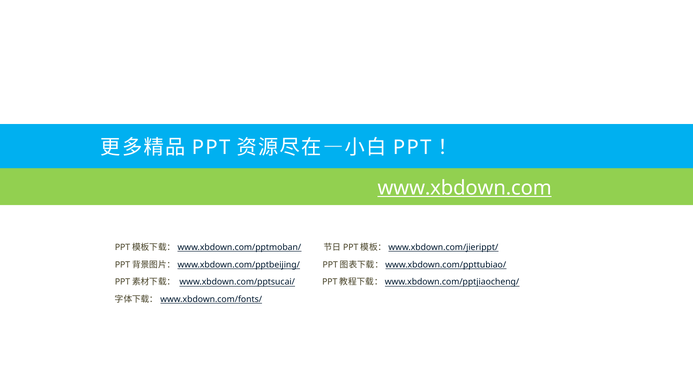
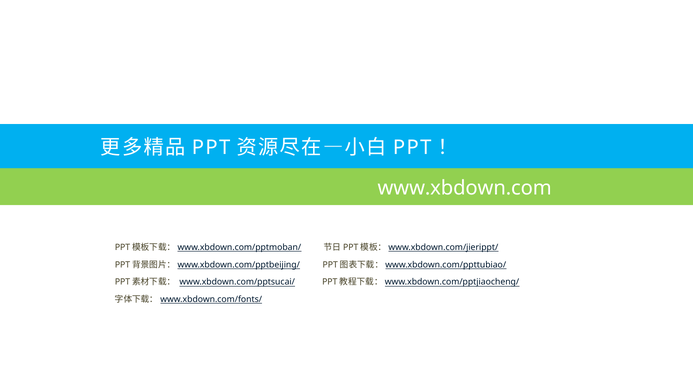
www.xbdown.com underline: present -> none
